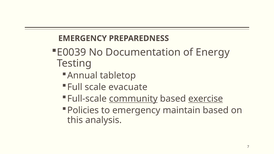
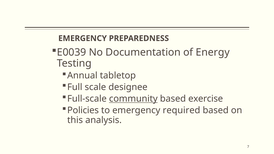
evacuate: evacuate -> designee
exercise underline: present -> none
maintain: maintain -> required
